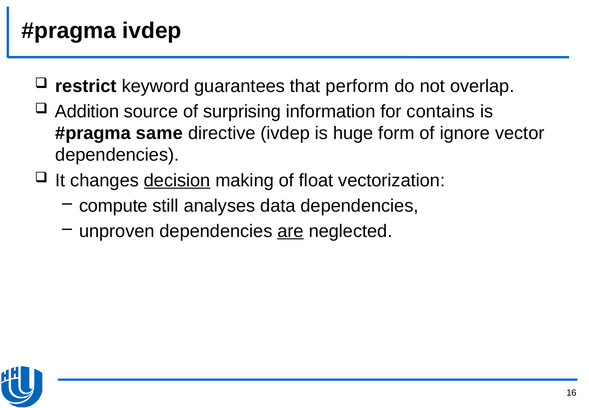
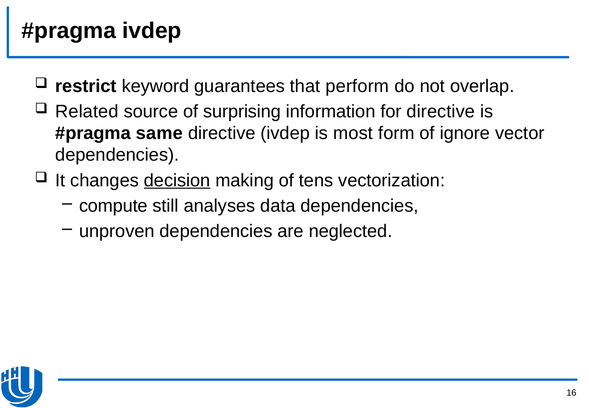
Addition: Addition -> Related
for contains: contains -> directive
huge: huge -> most
float: float -> tens
are underline: present -> none
